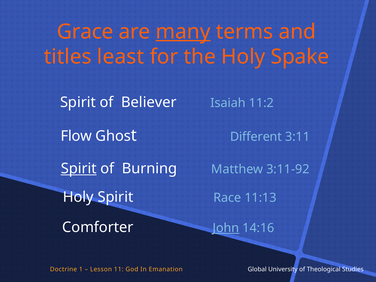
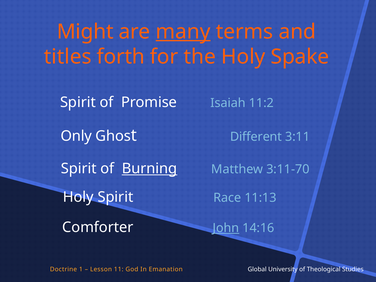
Grace: Grace -> Might
least: least -> forth
Believer: Believer -> Promise
Flow: Flow -> Only
Spirit at (79, 169) underline: present -> none
Burning underline: none -> present
3:11-92: 3:11-92 -> 3:11-70
